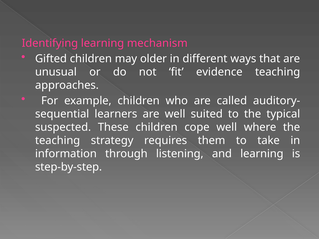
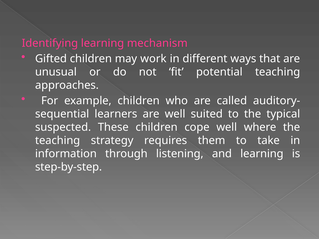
older: older -> work
evidence: evidence -> potential
